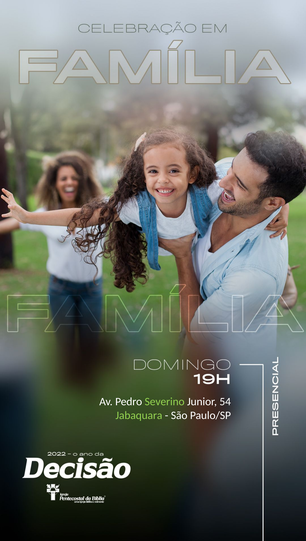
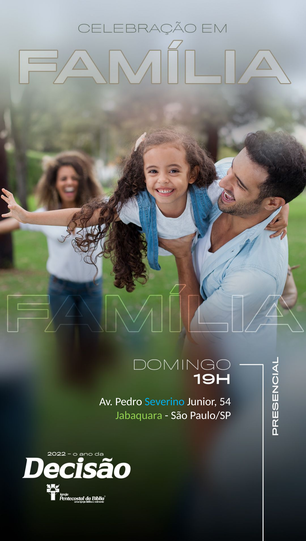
Severino colour: light green -> light blue
